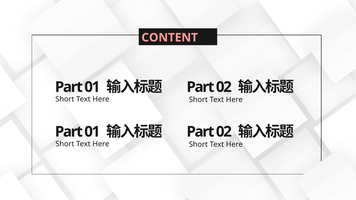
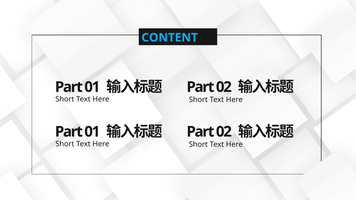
CONTENT colour: pink -> light blue
